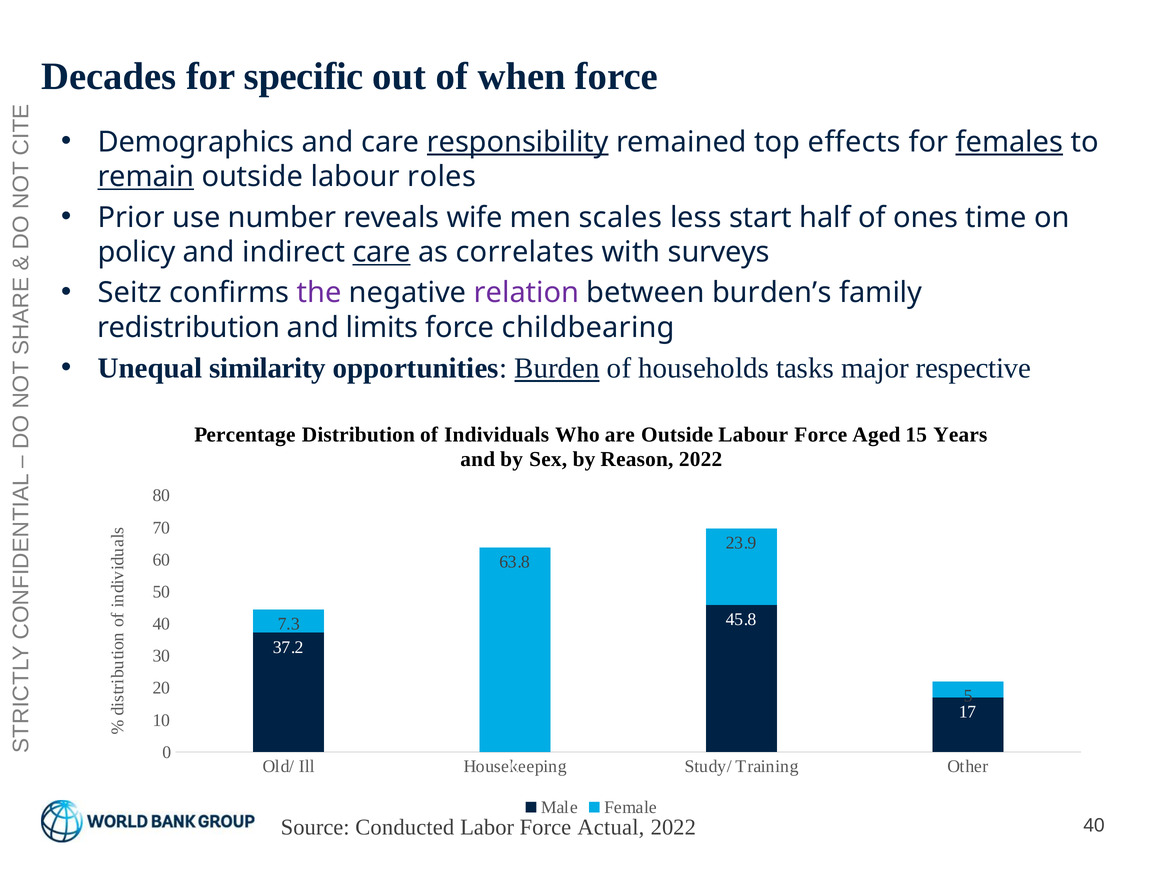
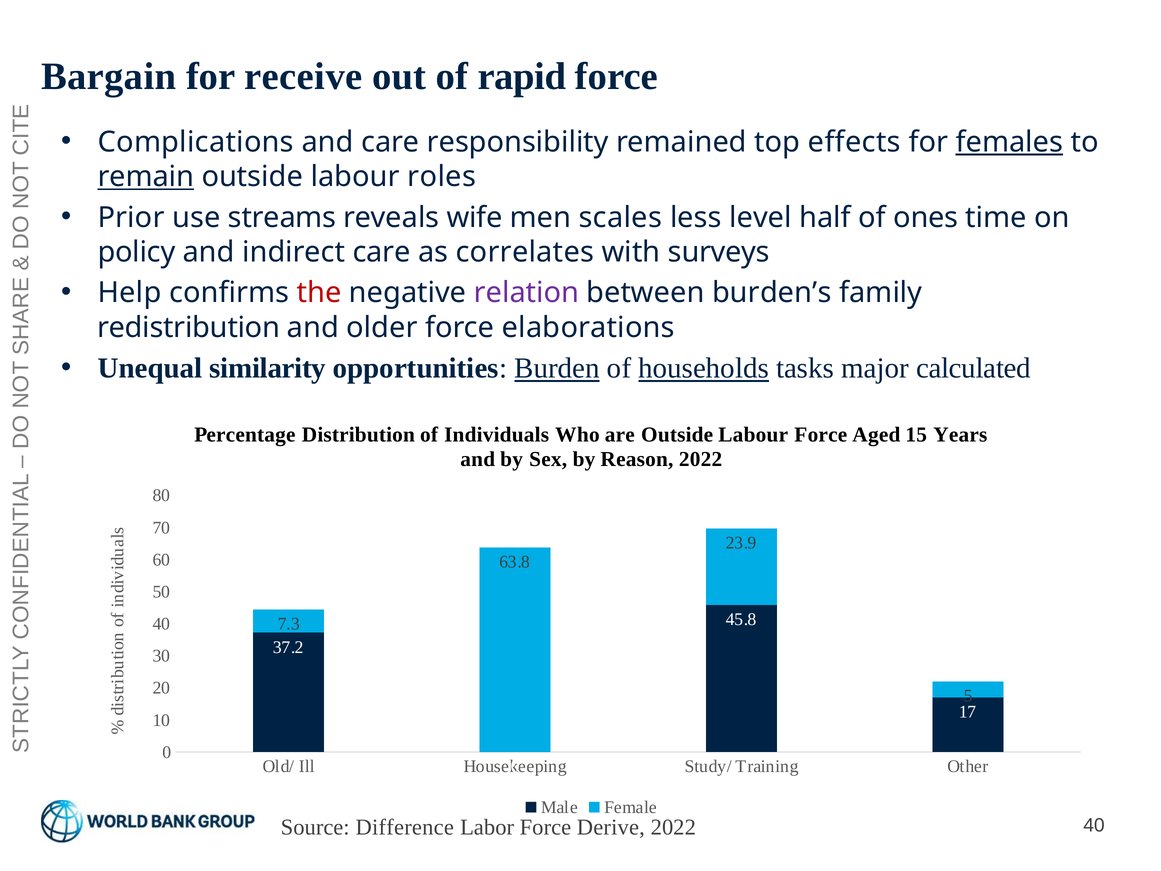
Decades: Decades -> Bargain
specific: specific -> receive
when: when -> rapid
Demographics: Demographics -> Complications
responsibility underline: present -> none
number: number -> streams
start: start -> level
care at (382, 252) underline: present -> none
Seitz: Seitz -> Help
the colour: purple -> red
limits: limits -> older
childbearing: childbearing -> elaborations
households underline: none -> present
respective: respective -> calculated
Conducted: Conducted -> Difference
Actual: Actual -> Derive
